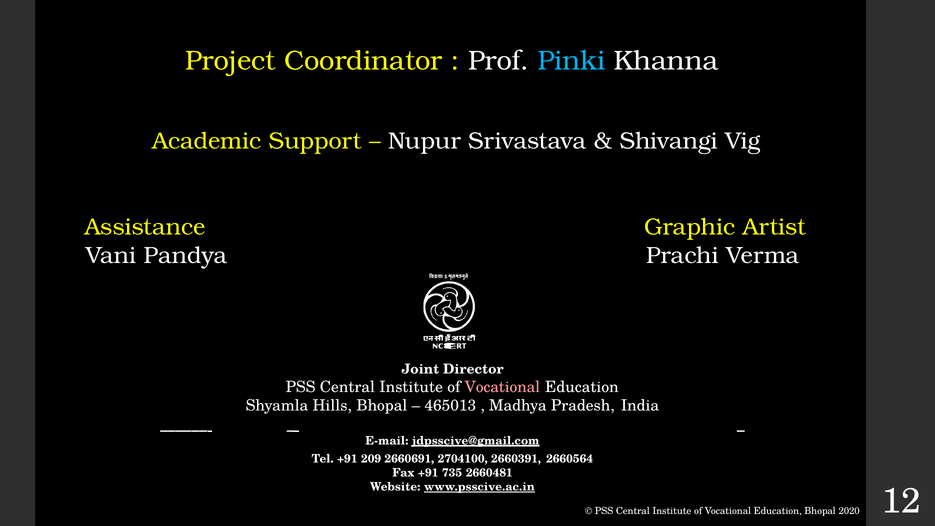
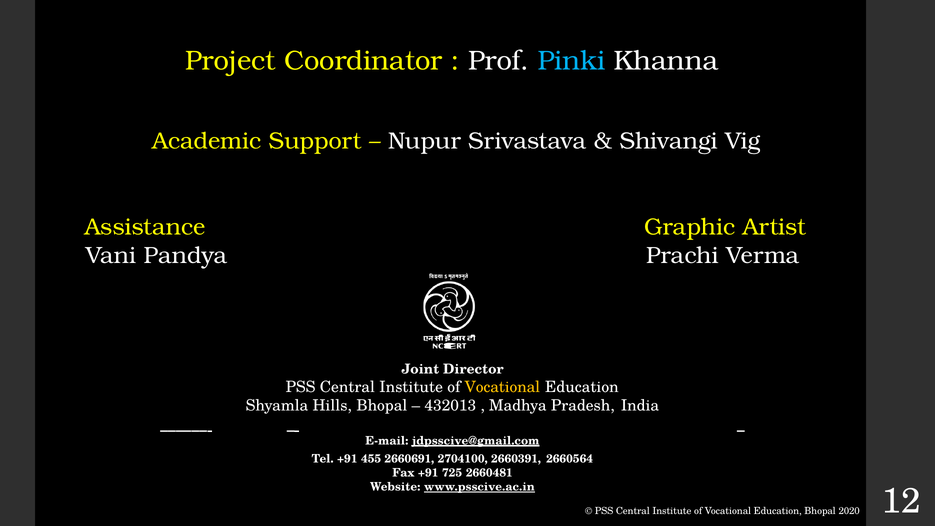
Vocational at (502, 387) colour: pink -> yellow
465013: 465013 -> 432013
209: 209 -> 455
735: 735 -> 725
